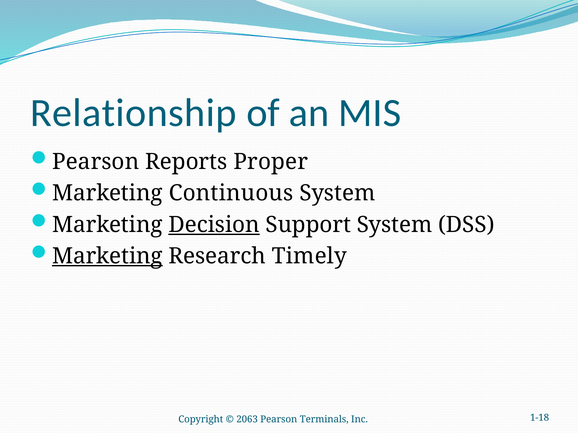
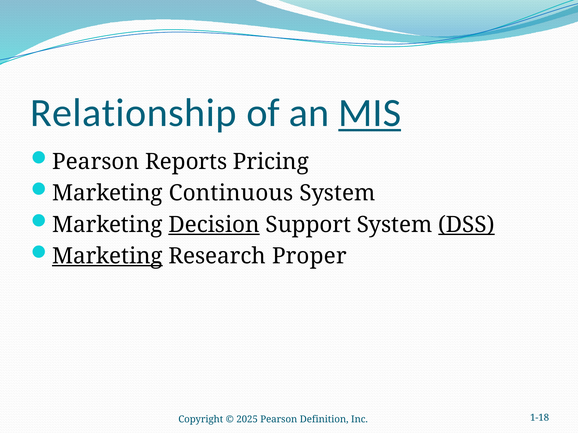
MIS underline: none -> present
Proper: Proper -> Pricing
DSS underline: none -> present
Timely: Timely -> Proper
2063: 2063 -> 2025
Terminals: Terminals -> Definition
